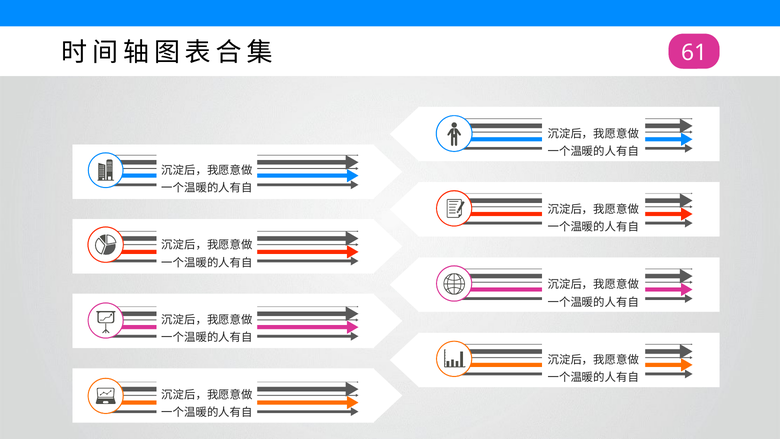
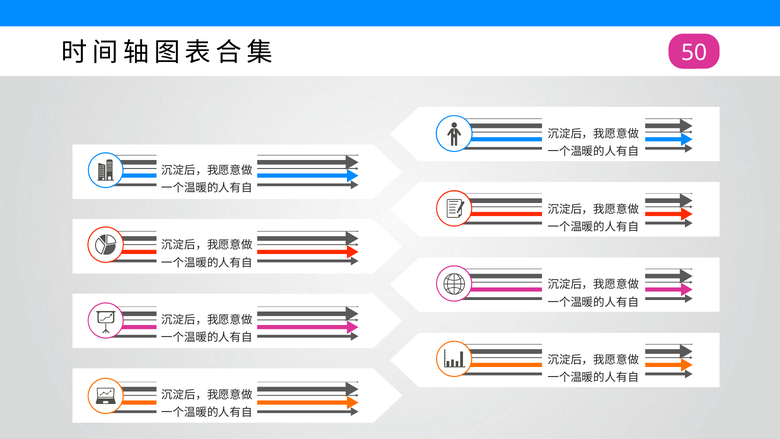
61: 61 -> 50
